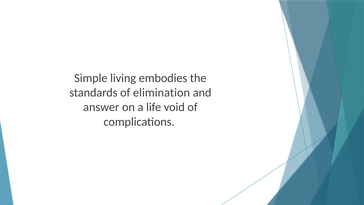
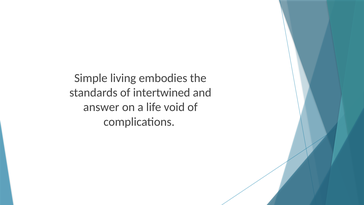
elimination: elimination -> intertwined
